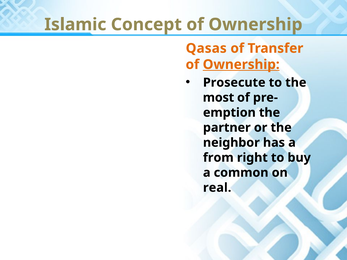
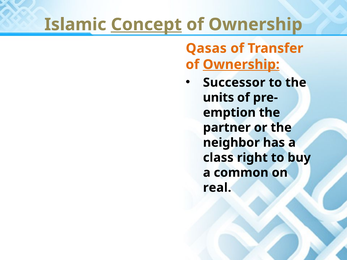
Concept underline: none -> present
Prosecute: Prosecute -> Successor
most: most -> units
from: from -> class
